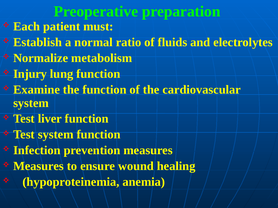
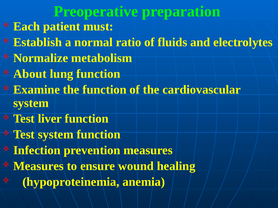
Injury: Injury -> About
